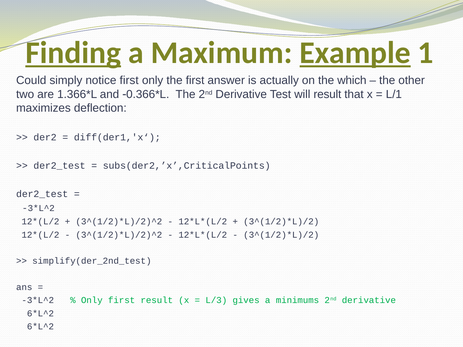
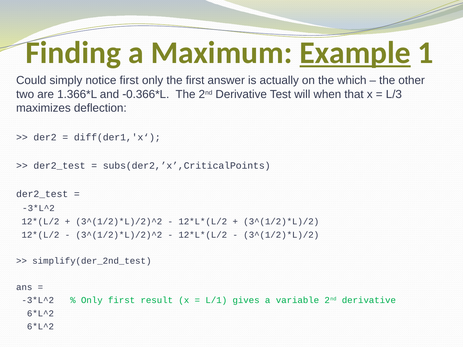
Finding underline: present -> none
will result: result -> when
L/1: L/1 -> L/3
L/3: L/3 -> L/1
minimums: minimums -> variable
